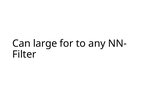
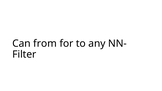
large: large -> from
